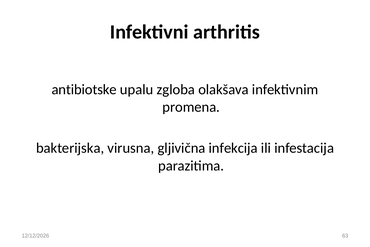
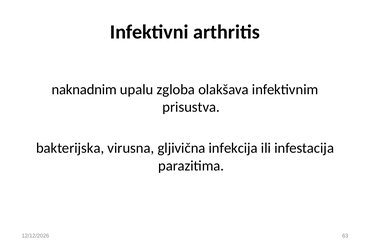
antibiotske: antibiotske -> naknadnim
promena: promena -> prisustva
